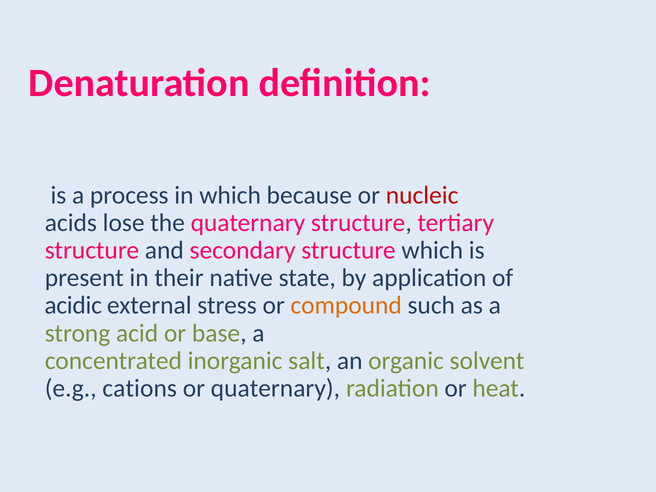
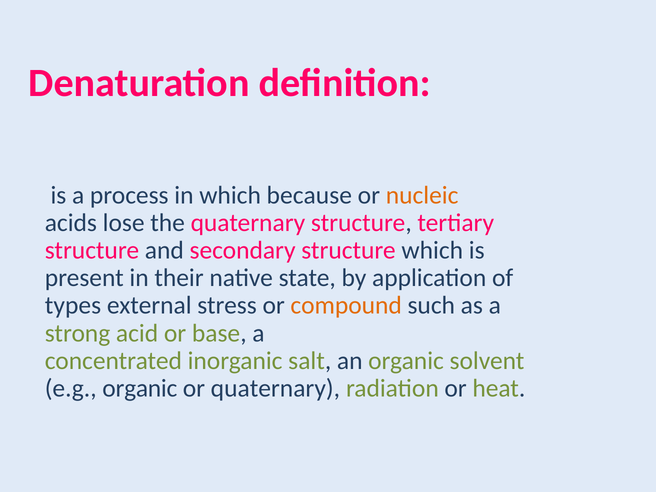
nucleic colour: red -> orange
acidic: acidic -> types
e.g cations: cations -> organic
